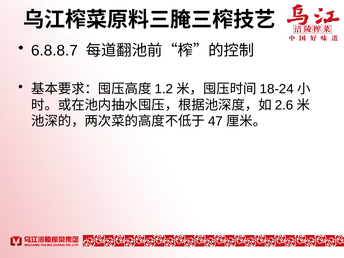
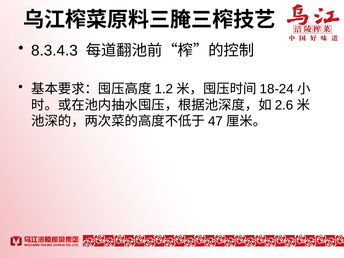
6.8.8.7: 6.8.8.7 -> 8.3.4.3
